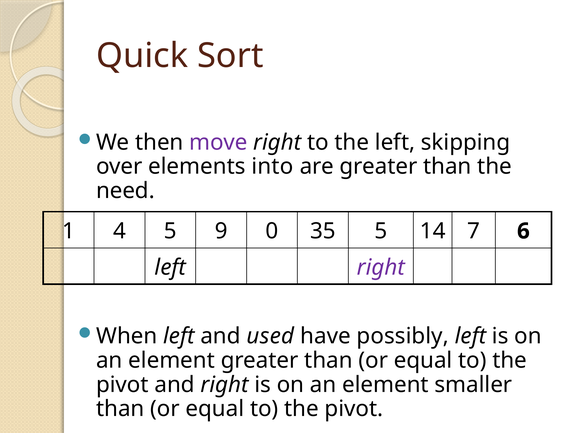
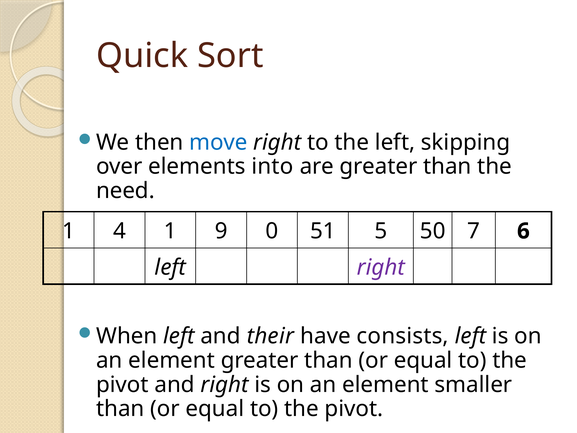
move colour: purple -> blue
4 5: 5 -> 1
35: 35 -> 51
14: 14 -> 50
used: used -> their
possibly: possibly -> consists
